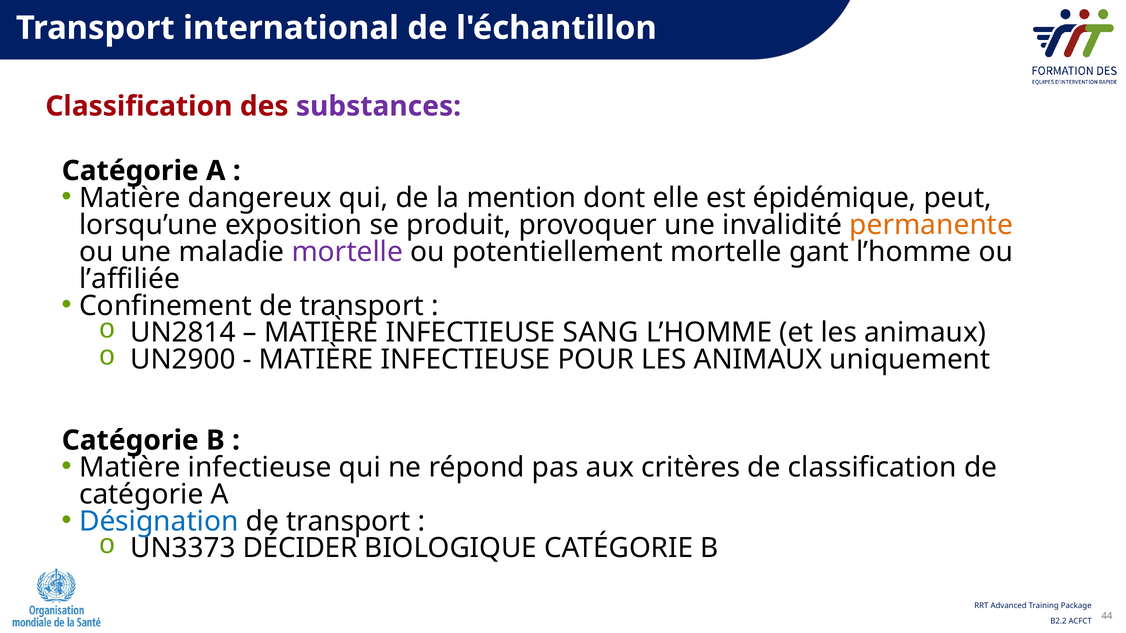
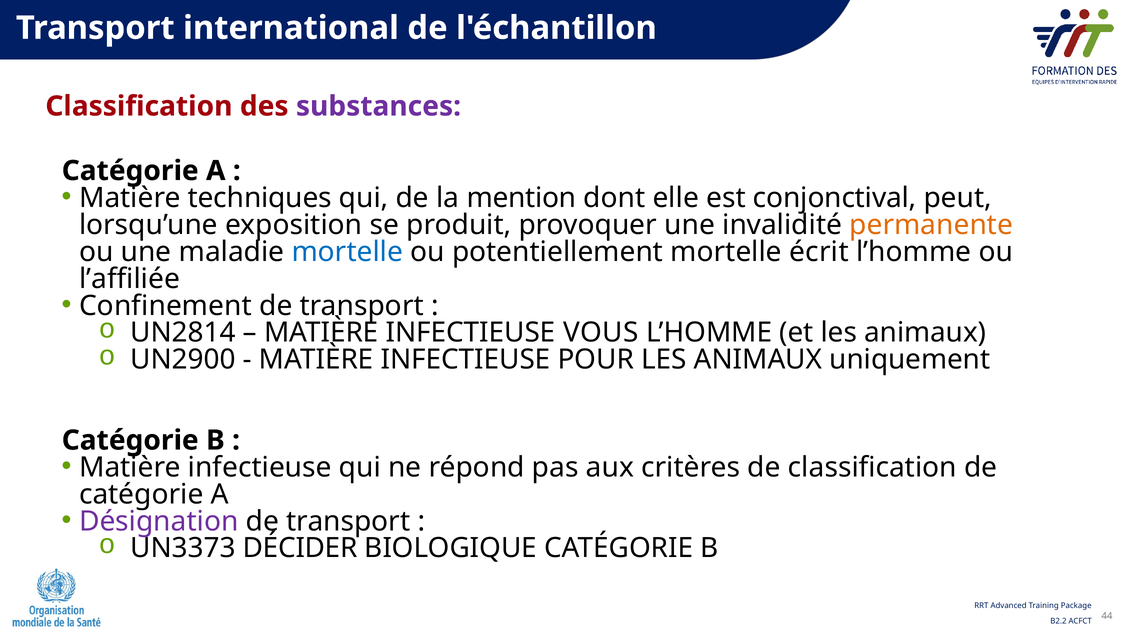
dangereux: dangereux -> techniques
épidémique: épidémique -> conjonctival
mortelle at (347, 252) colour: purple -> blue
gant: gant -> écrit
SANG: SANG -> VOUS
Désignation colour: blue -> purple
